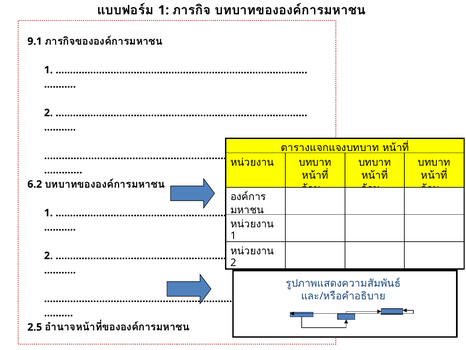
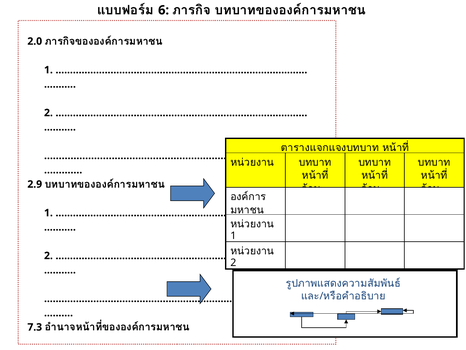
1 at (164, 10): 1 -> 6
9.1: 9.1 -> 2.0
6.2: 6.2 -> 2.9
2.5 at (35, 327): 2.5 -> 7.3
